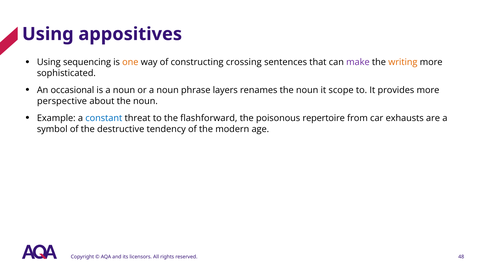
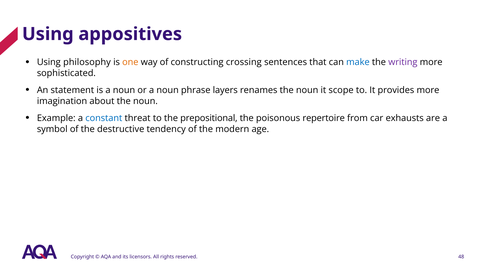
sequencing: sequencing -> philosophy
make colour: purple -> blue
writing colour: orange -> purple
occasional: occasional -> statement
perspective: perspective -> imagination
flashforward: flashforward -> prepositional
